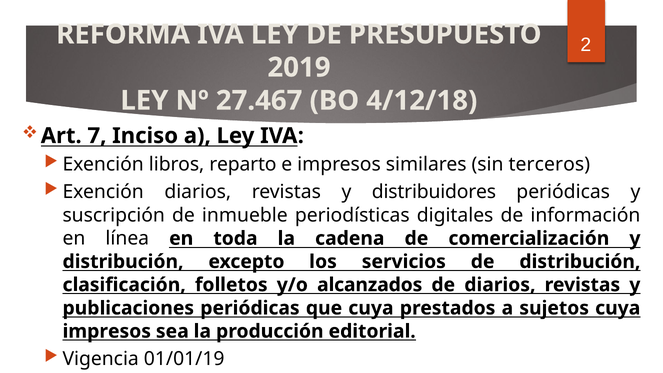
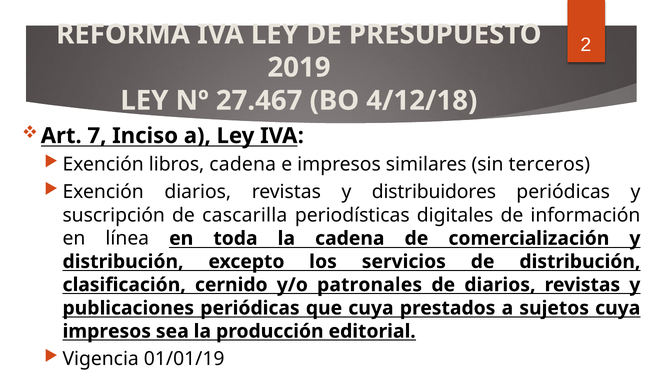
libros reparto: reparto -> cadena
inmueble: inmueble -> cascarilla
folletos: folletos -> cernido
alcanzados: alcanzados -> patronales
